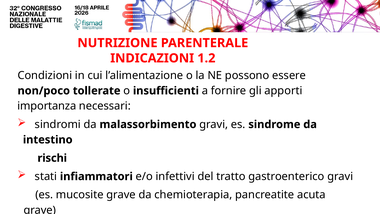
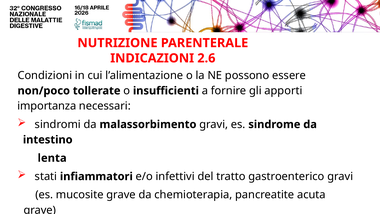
1.2: 1.2 -> 2.6
rischi: rischi -> lenta
